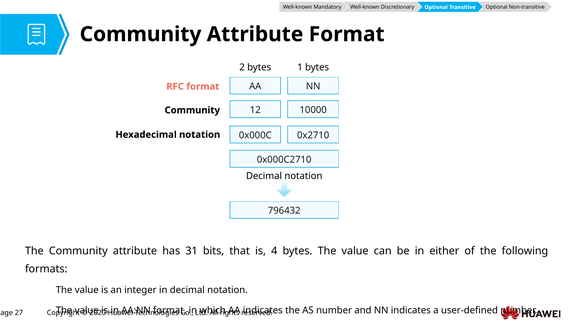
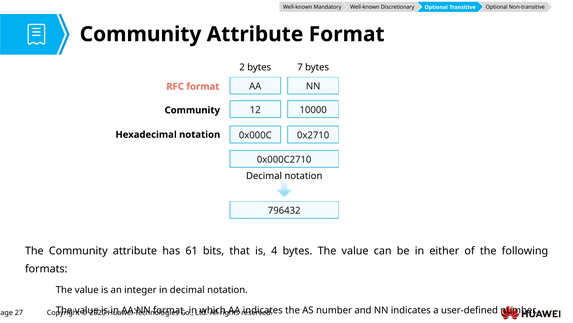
1: 1 -> 7
31: 31 -> 61
